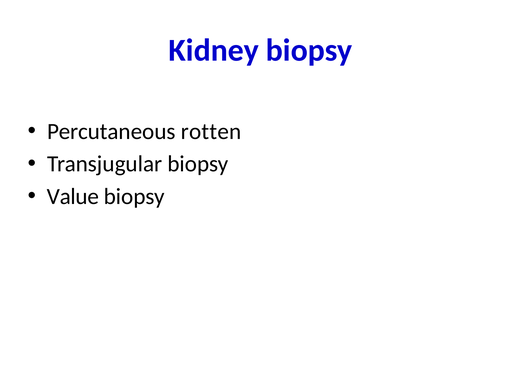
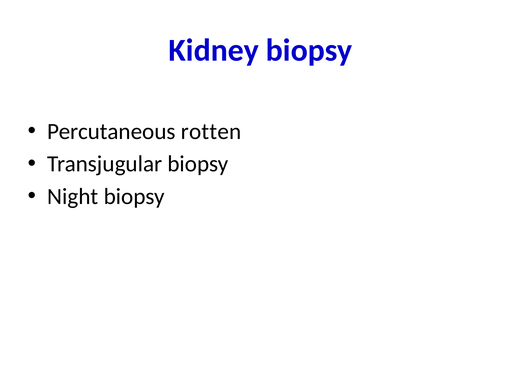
Value: Value -> Night
